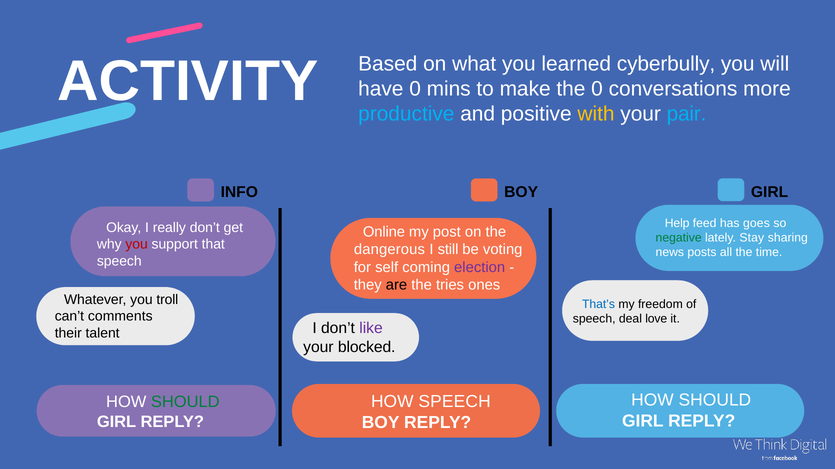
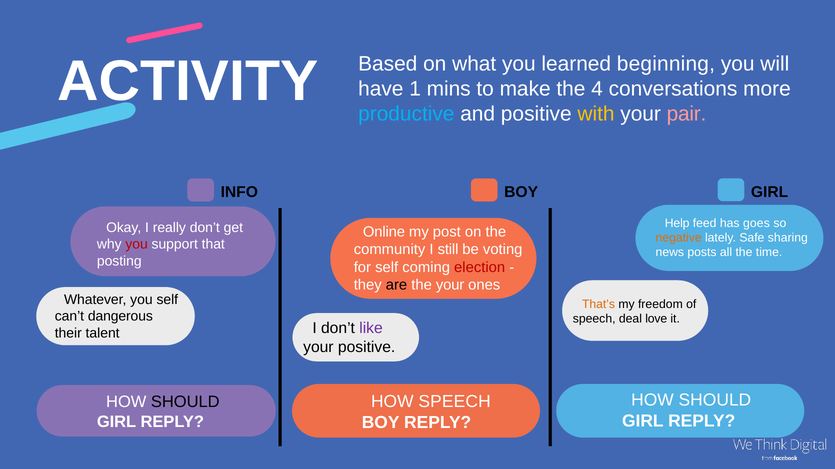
cyberbully: cyberbully -> beginning
have 0: 0 -> 1
the 0: 0 -> 4
pair colour: light blue -> pink
negative colour: green -> orange
Stay: Stay -> Safe
dangerous: dangerous -> community
speech at (119, 261): speech -> posting
election colour: purple -> red
the tries: tries -> your
you troll: troll -> self
That’s colour: blue -> orange
comments: comments -> dangerous
your blocked: blocked -> positive
SHOULD at (185, 403) colour: green -> black
